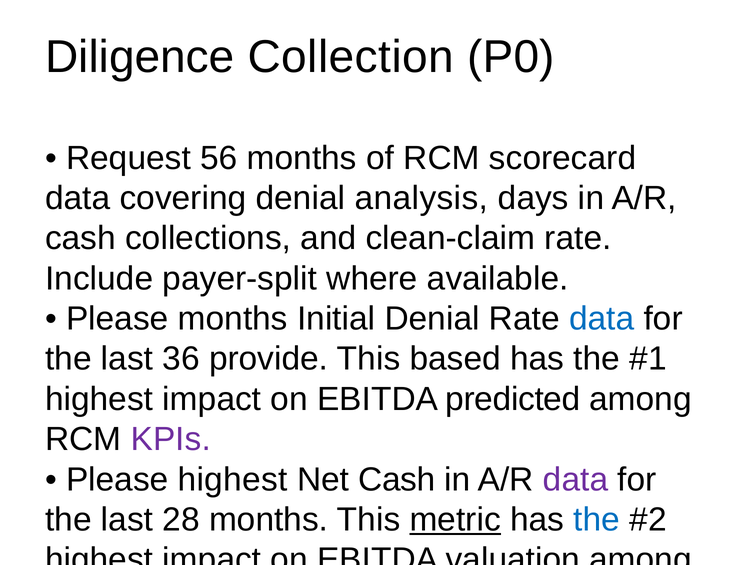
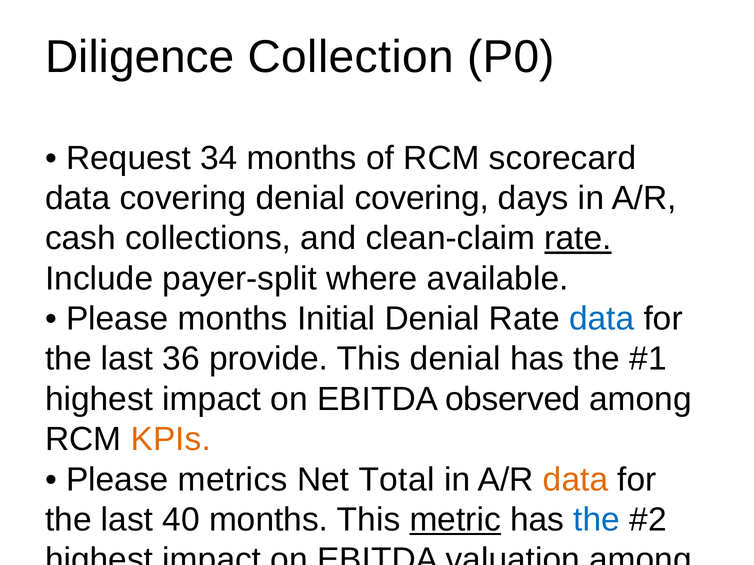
56: 56 -> 34
denial analysis: analysis -> covering
rate at (578, 239) underline: none -> present
This based: based -> denial
predicted: predicted -> observed
KPIs at (171, 440) colour: purple -> orange
Please highest: highest -> metrics
Net Cash: Cash -> Total
data at (576, 480) colour: purple -> orange
28: 28 -> 40
